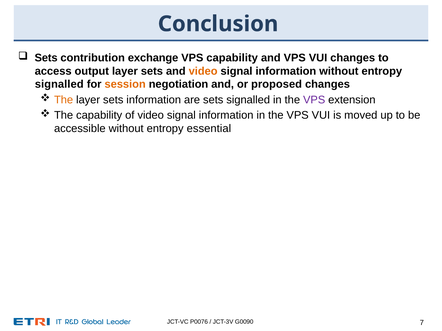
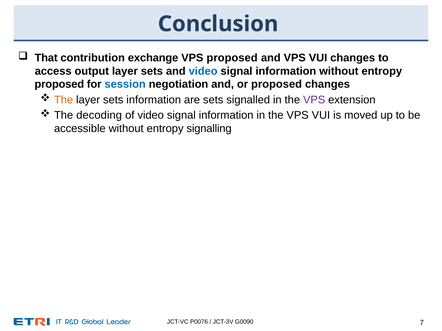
Sets at (46, 58): Sets -> That
VPS capability: capability -> proposed
video at (203, 71) colour: orange -> blue
signalled at (59, 84): signalled -> proposed
session colour: orange -> blue
The capability: capability -> decoding
essential: essential -> signalling
